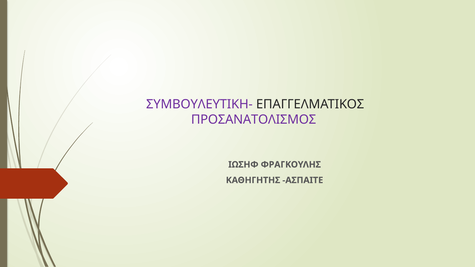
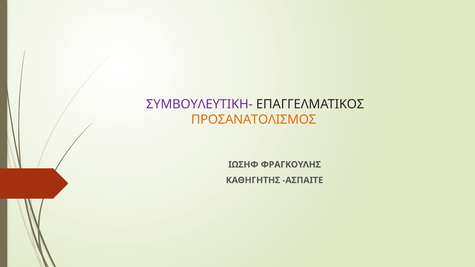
ΠΡΟΣΑΝΑΤΟΛΙΣΜΟΣ colour: purple -> orange
